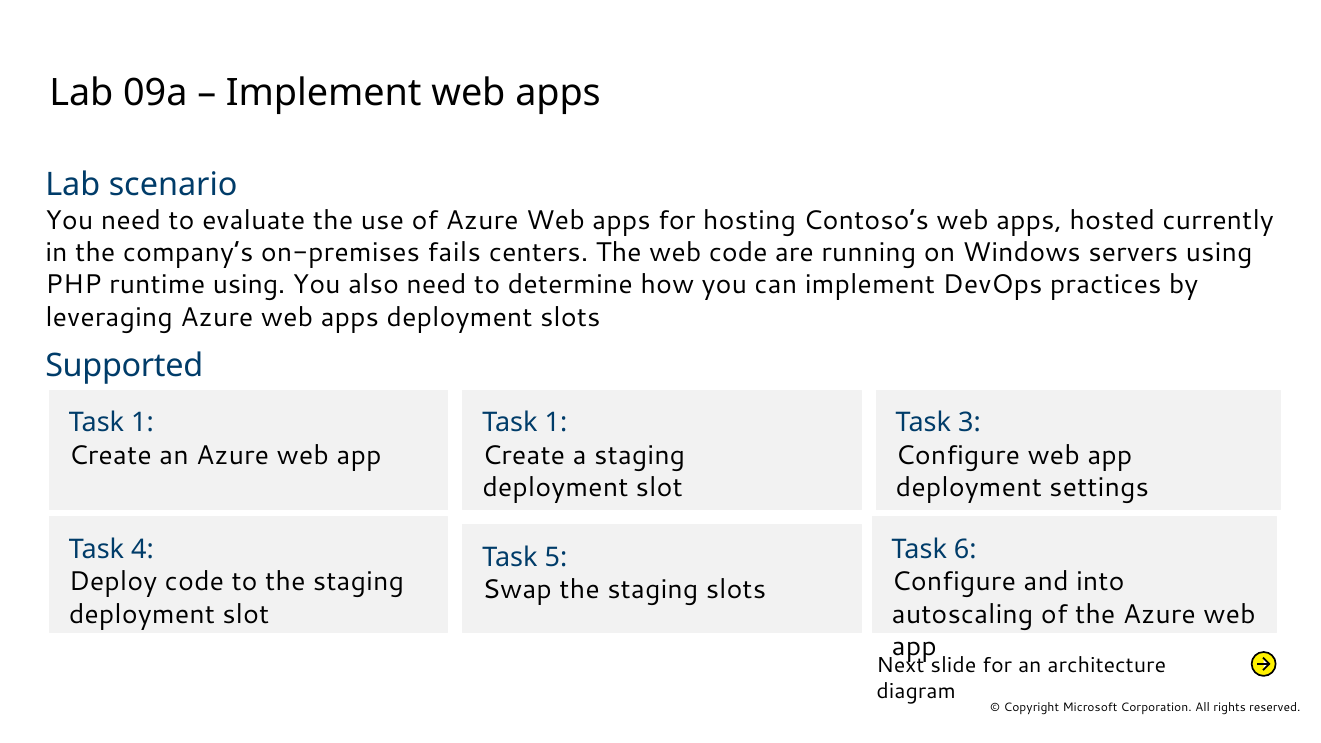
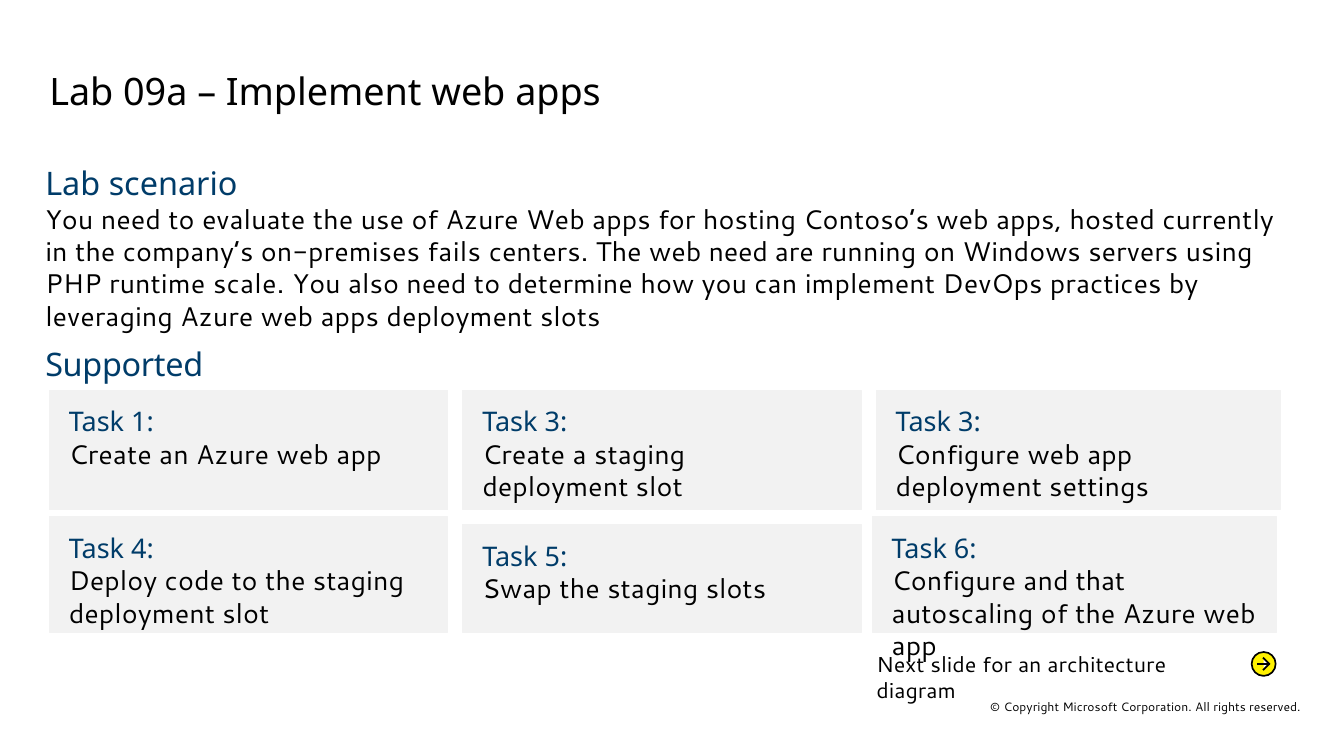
web code: code -> need
runtime using: using -> scale
1 at (556, 423): 1 -> 3
into: into -> that
